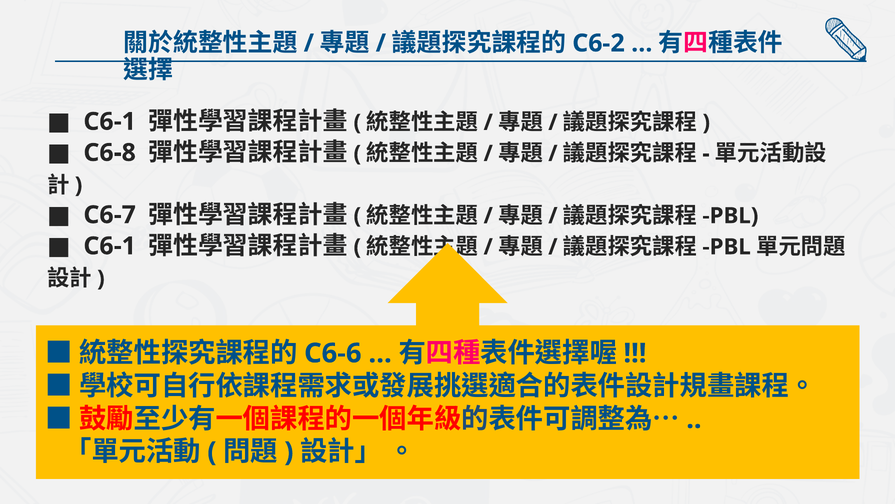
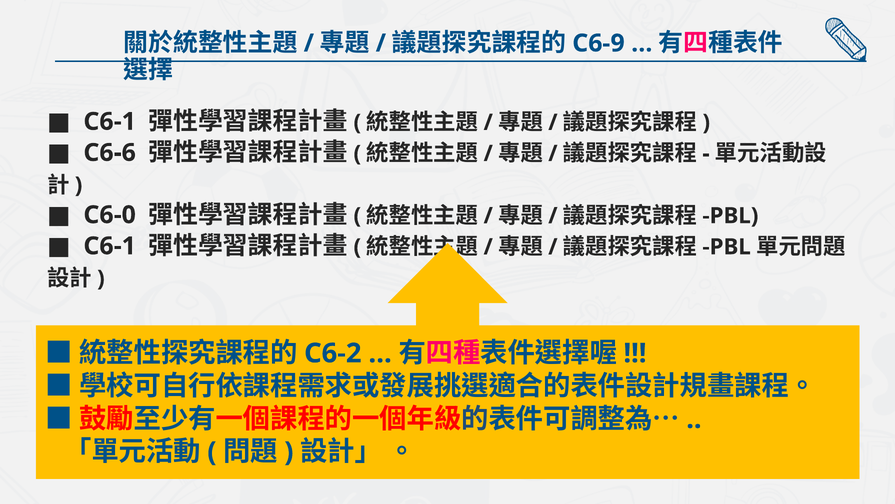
C6-2: C6-2 -> C6-9
C6-8: C6-8 -> C6-6
C6-7: C6-7 -> C6-0
C6-6: C6-6 -> C6-2
